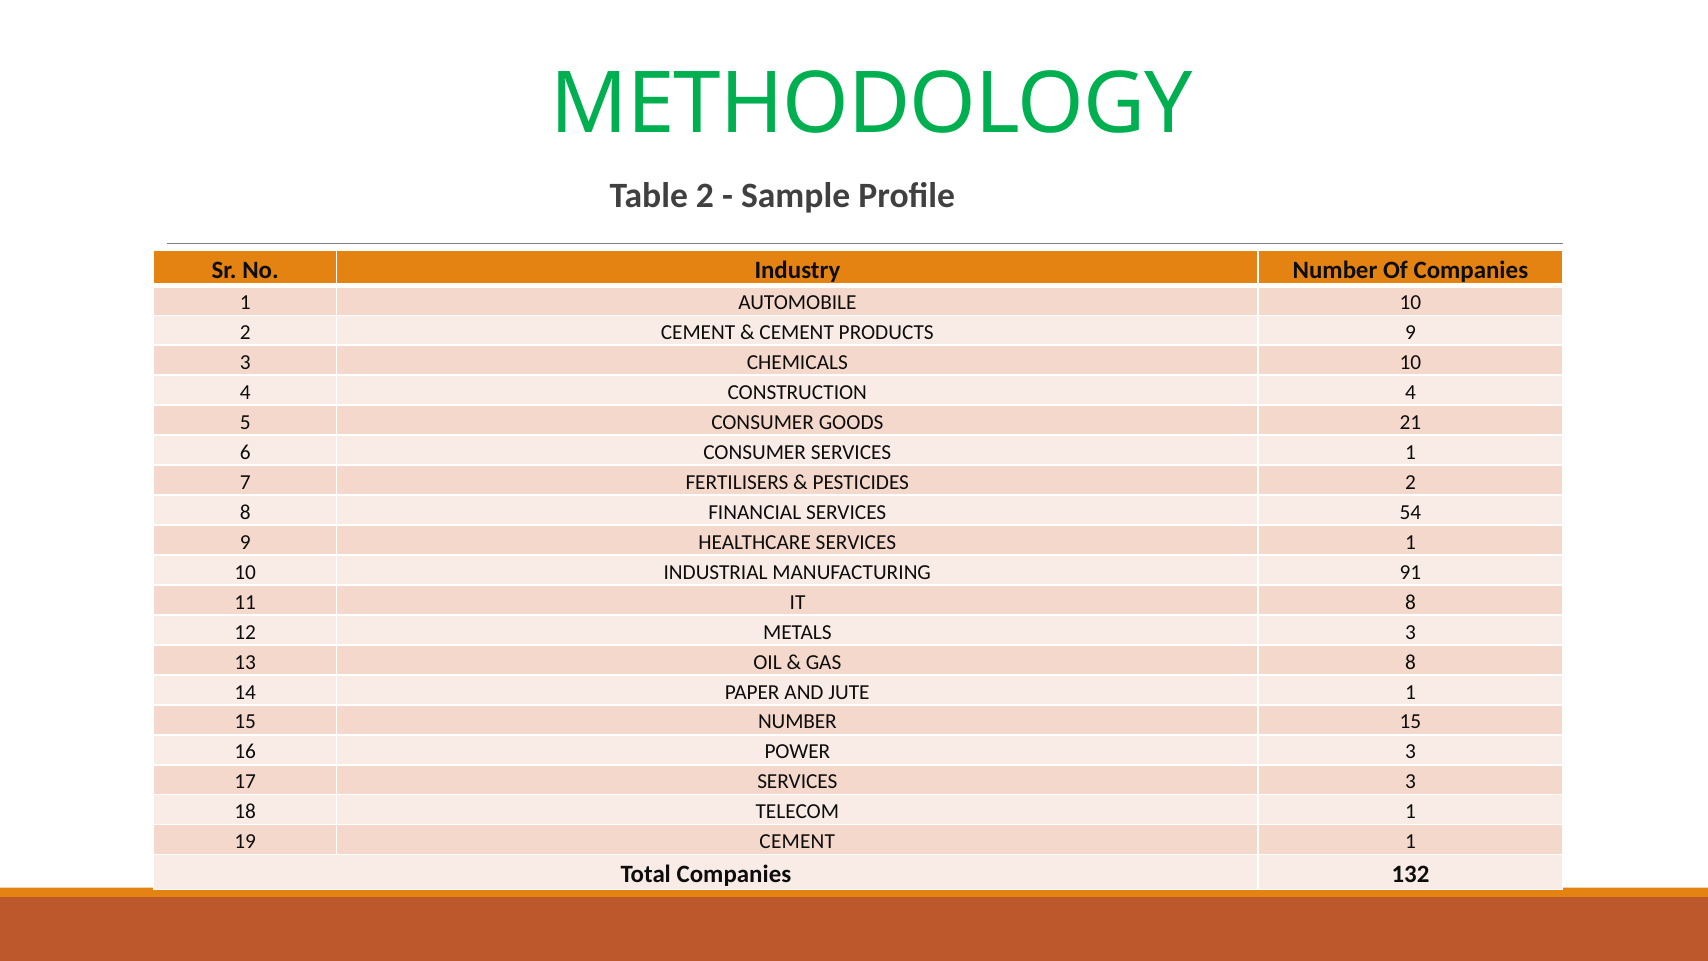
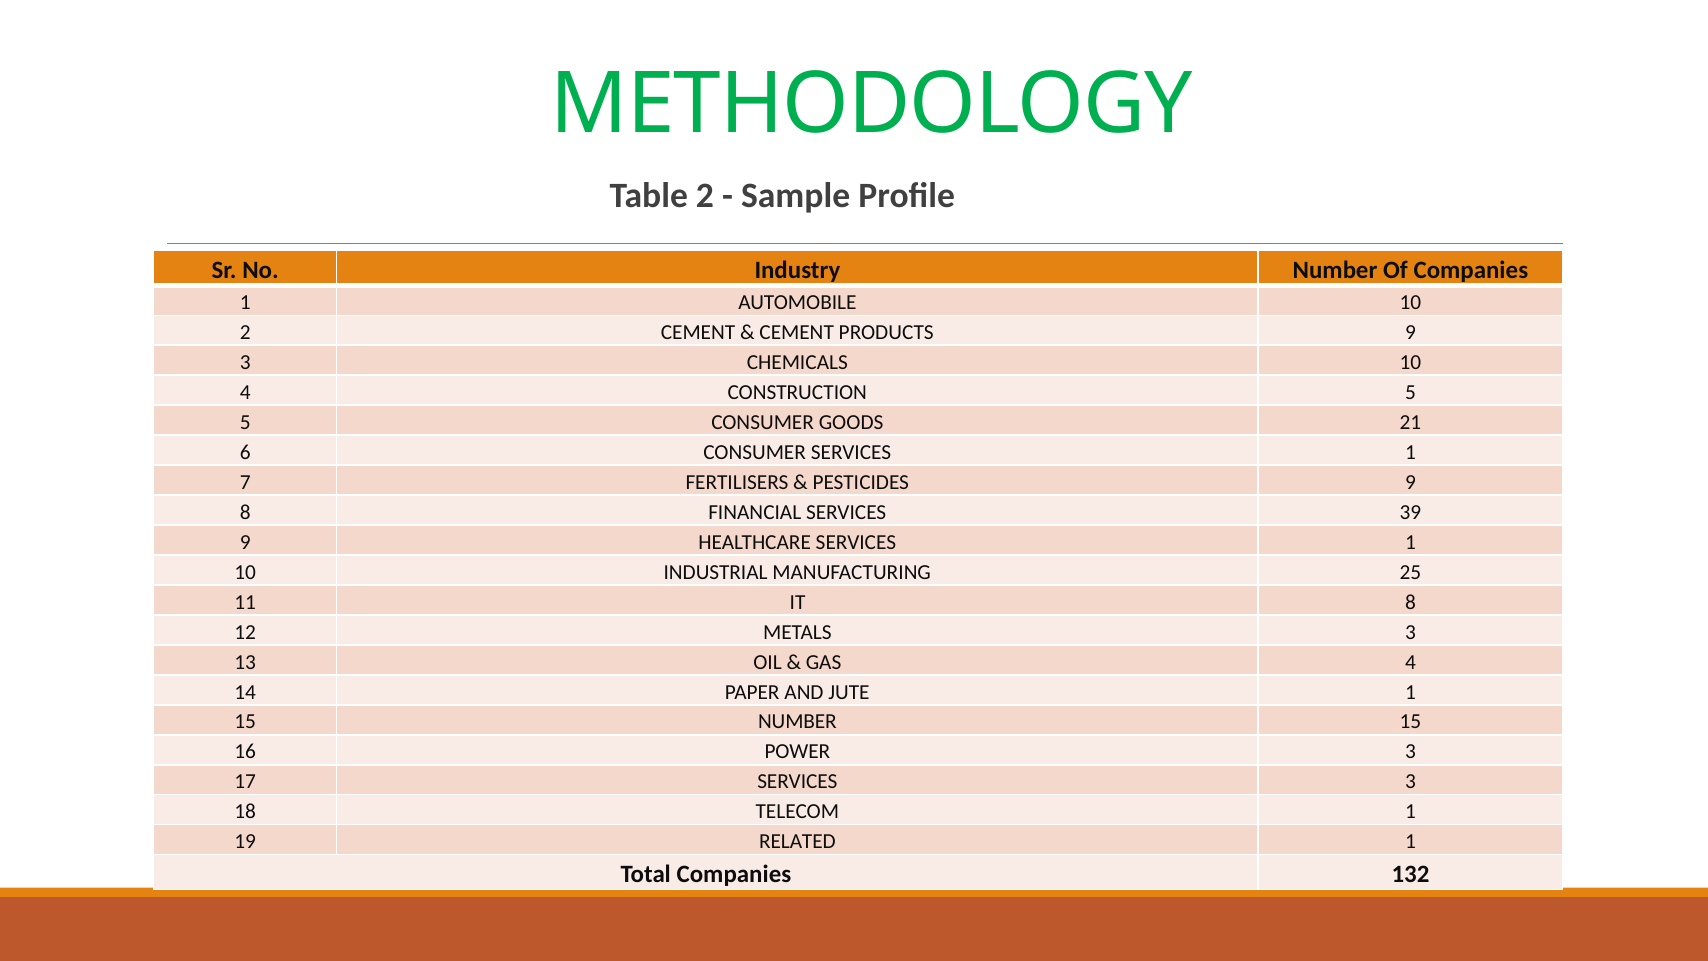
CONSTRUCTION 4: 4 -> 5
PESTICIDES 2: 2 -> 9
54: 54 -> 39
91: 91 -> 25
GAS 8: 8 -> 4
19 CEMENT: CEMENT -> RELATED
